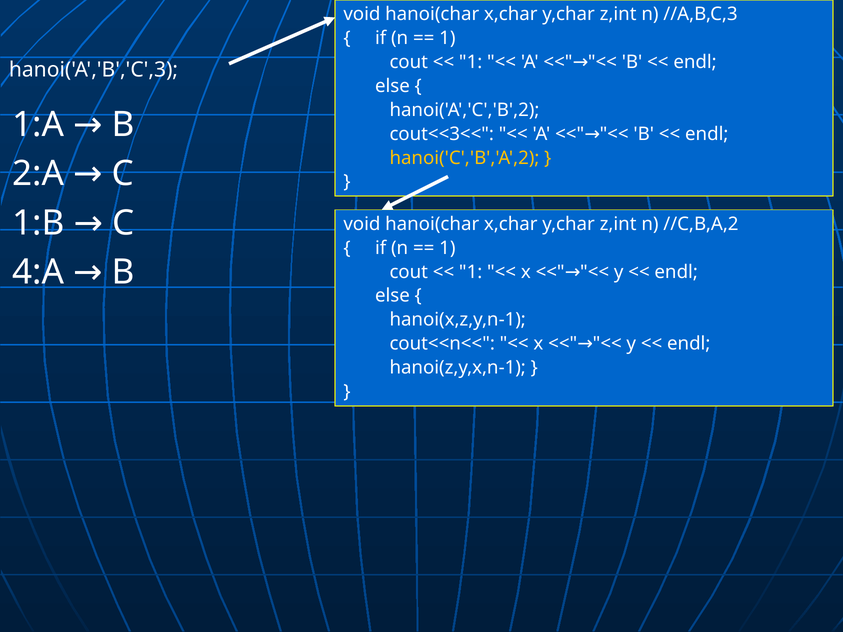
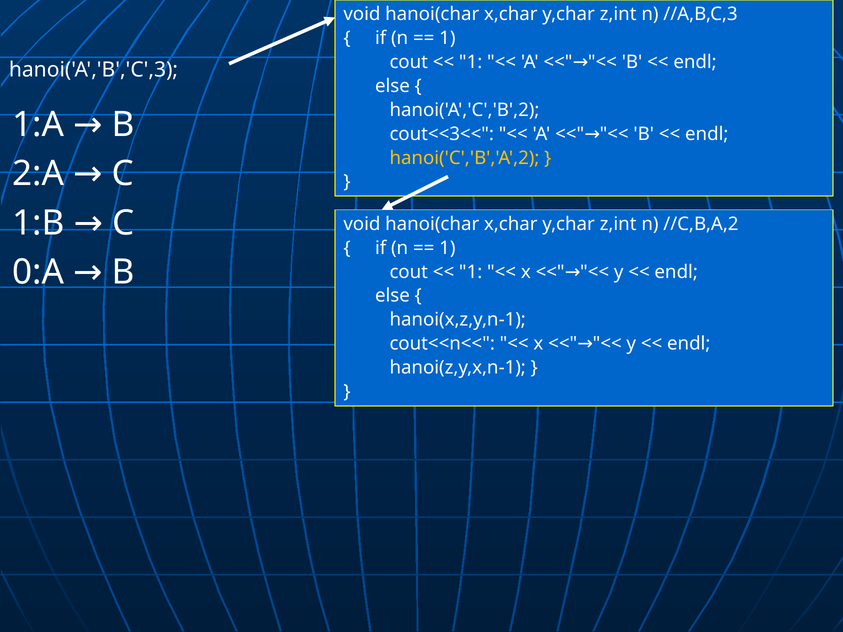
4:A: 4:A -> 0:A
